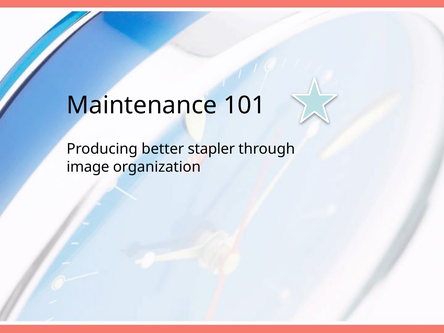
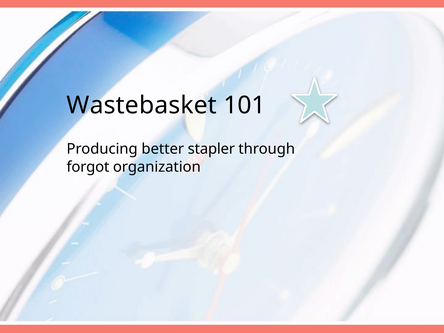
Maintenance: Maintenance -> Wastebasket
image: image -> forgot
